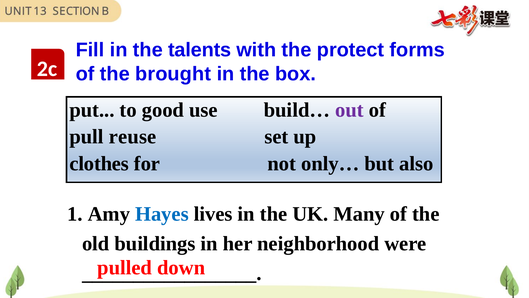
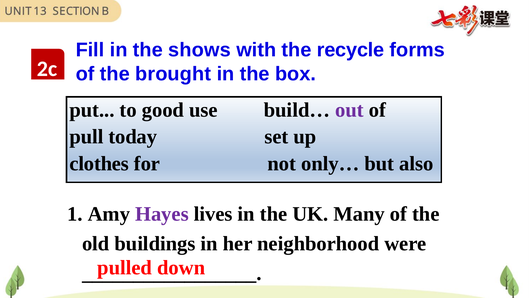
talents: talents -> shows
protect: protect -> recycle
reuse: reuse -> today
Hayes colour: blue -> purple
